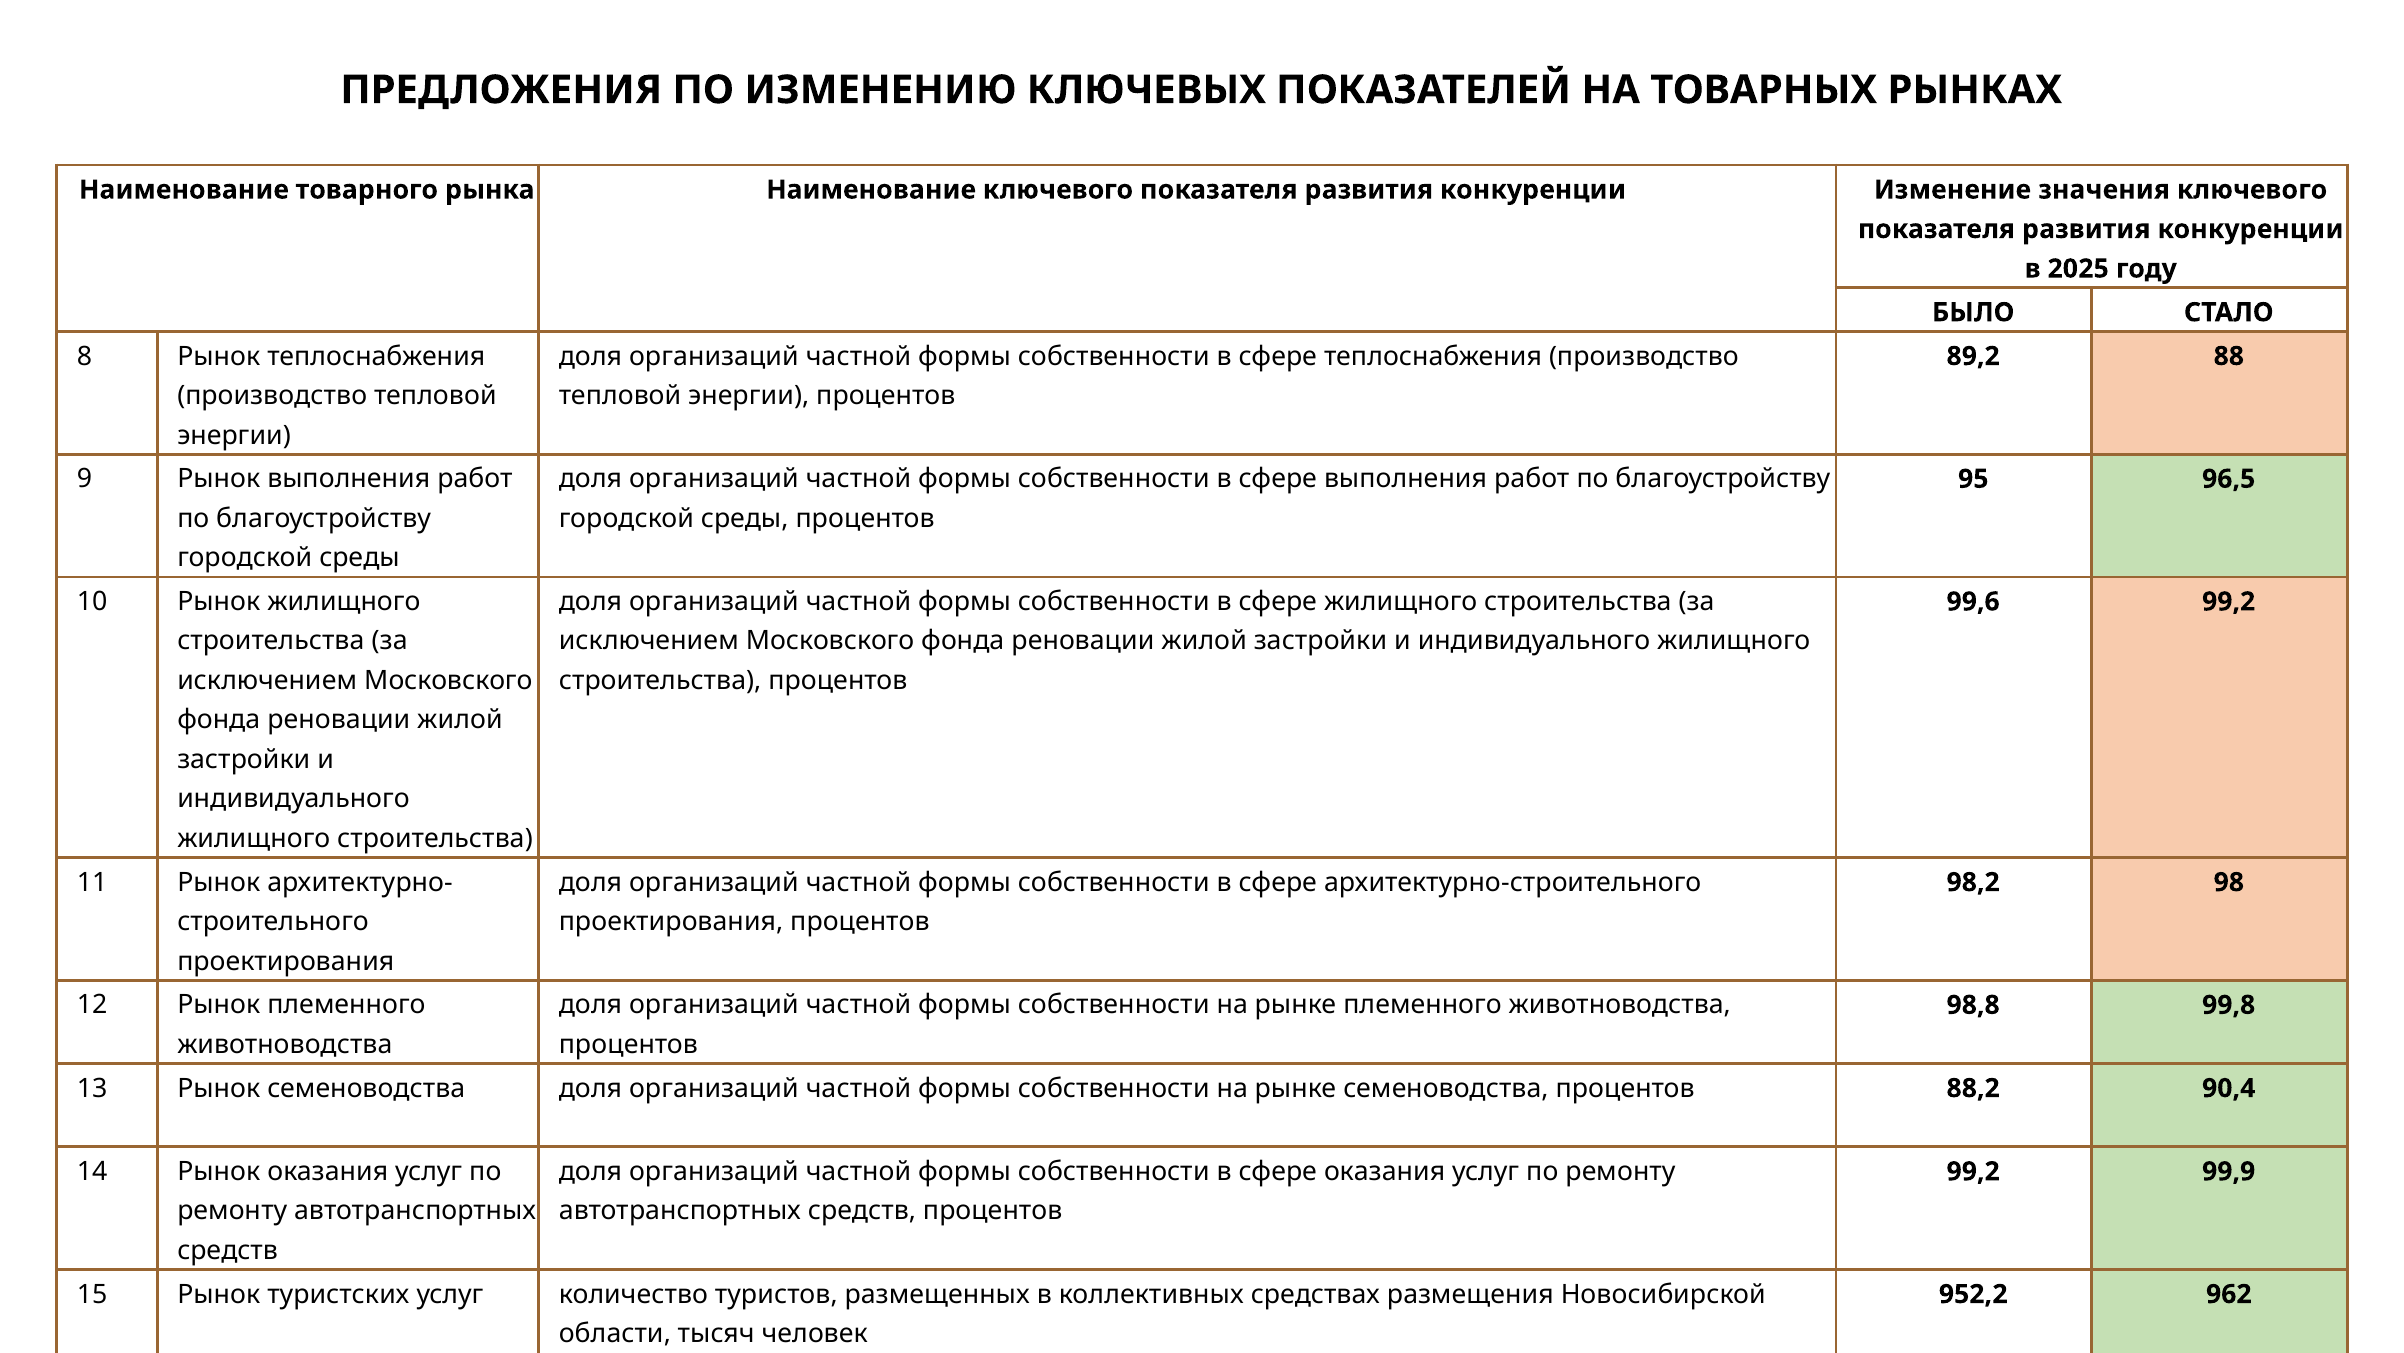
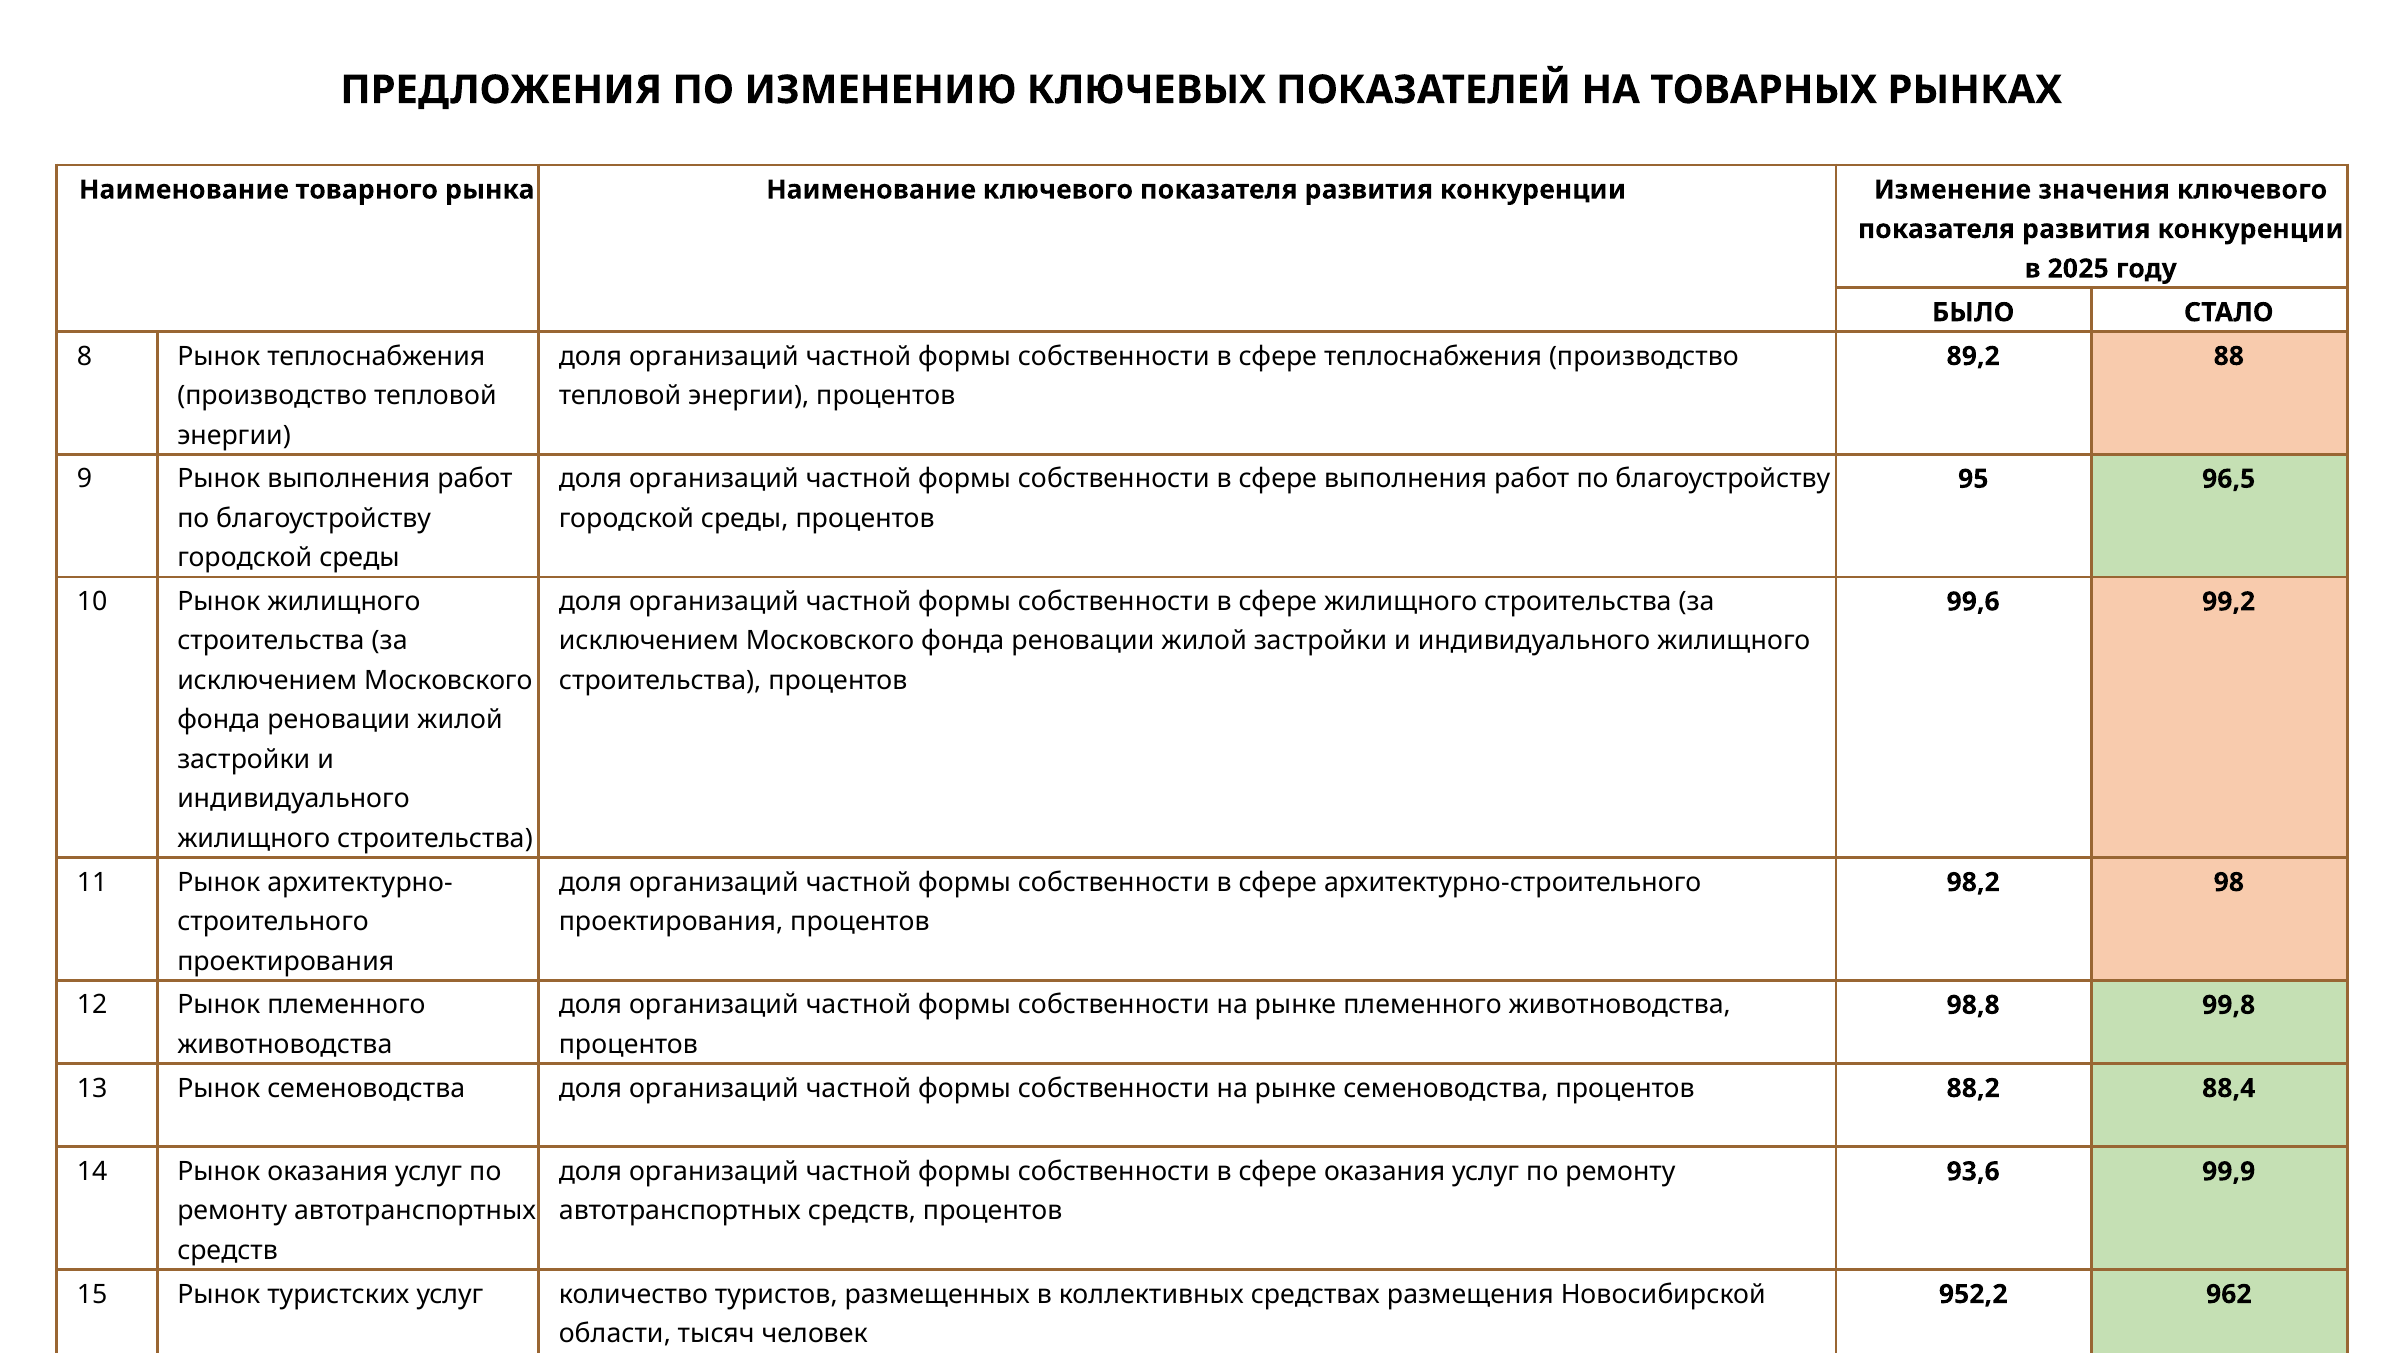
90,4: 90,4 -> 88,4
99,2 at (1973, 1171): 99,2 -> 93,6
